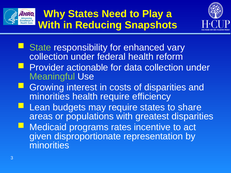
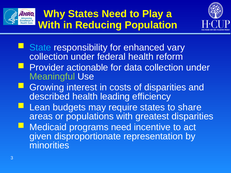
Snapshots: Snapshots -> Population
State colour: light green -> light blue
minorities at (50, 97): minorities -> described
health require: require -> leading
programs rates: rates -> need
